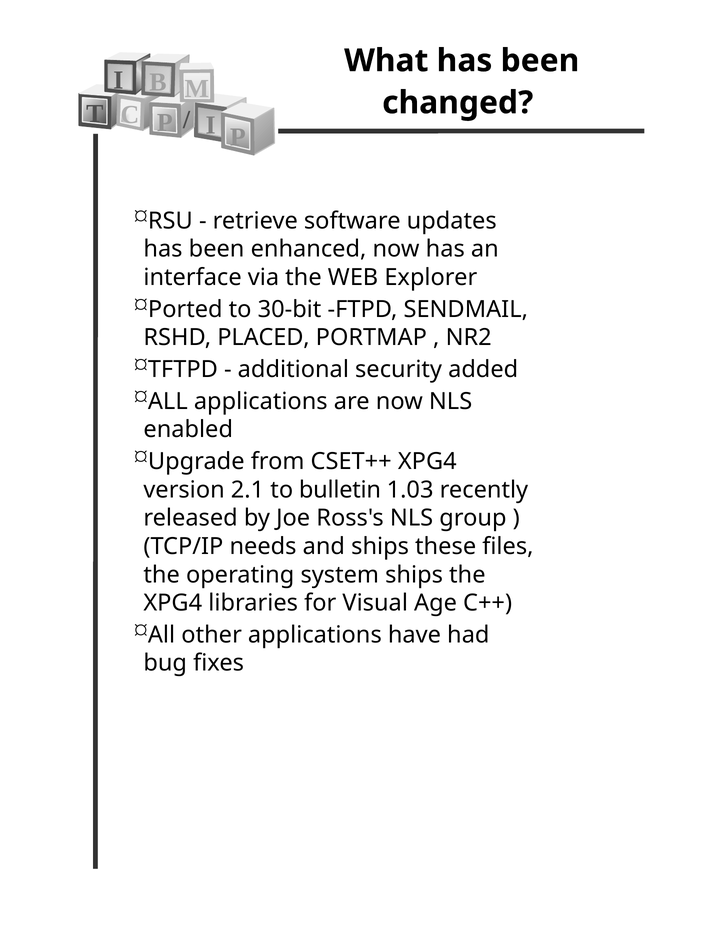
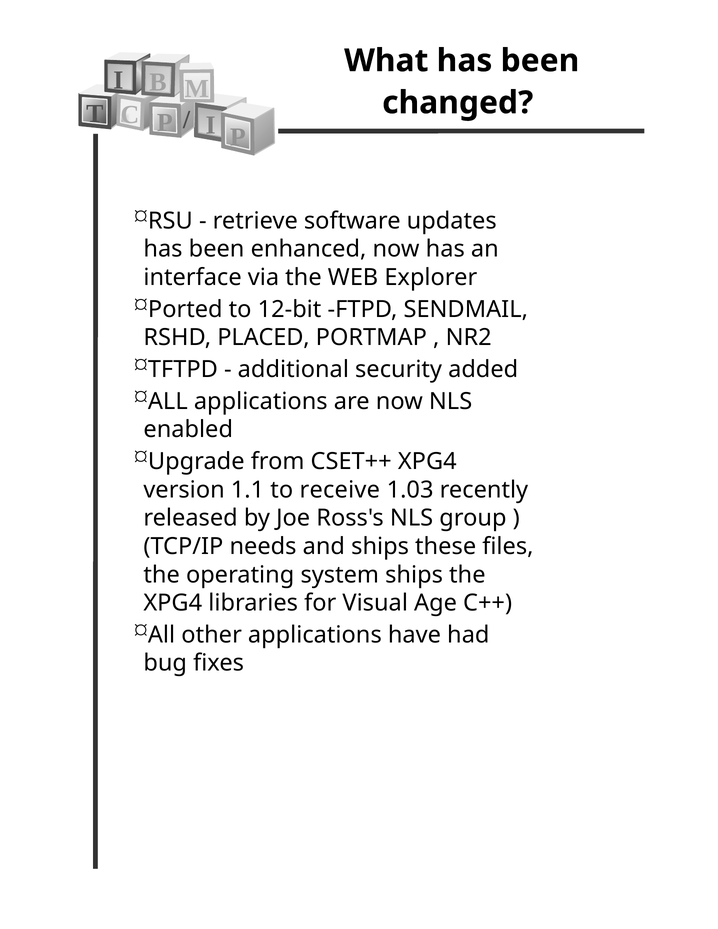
30-bit: 30-bit -> 12-bit
2.1: 2.1 -> 1.1
bulletin: bulletin -> receive
